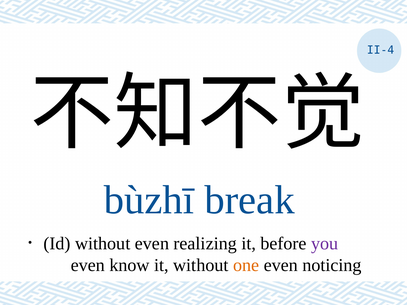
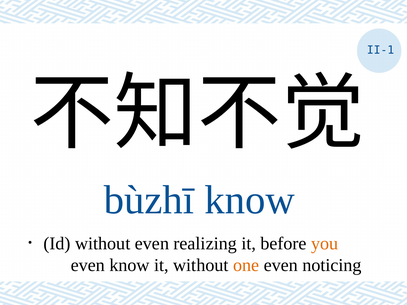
II-4: II-4 -> II-1
bùzhī break: break -> know
you colour: purple -> orange
